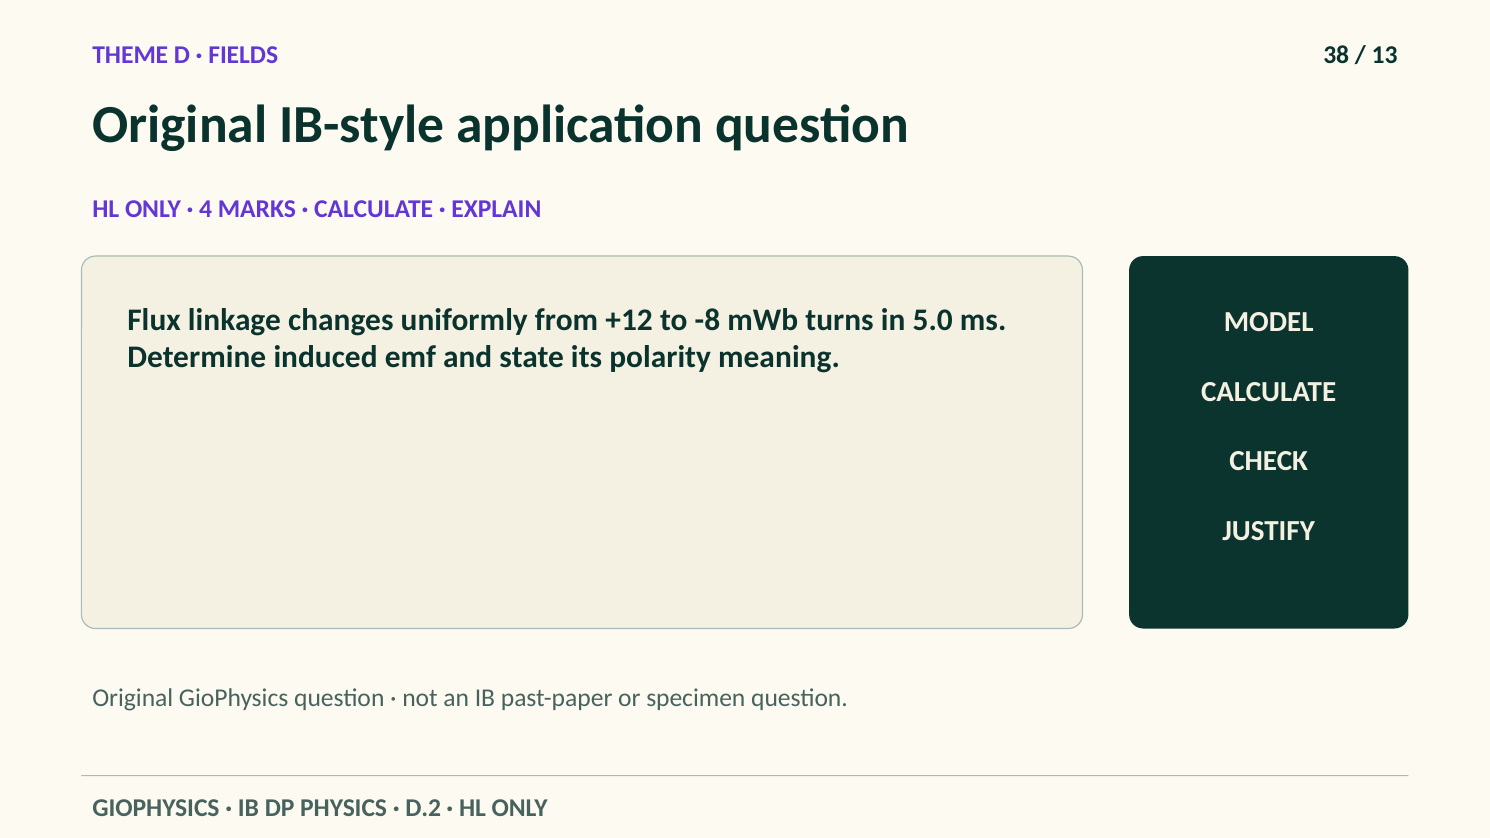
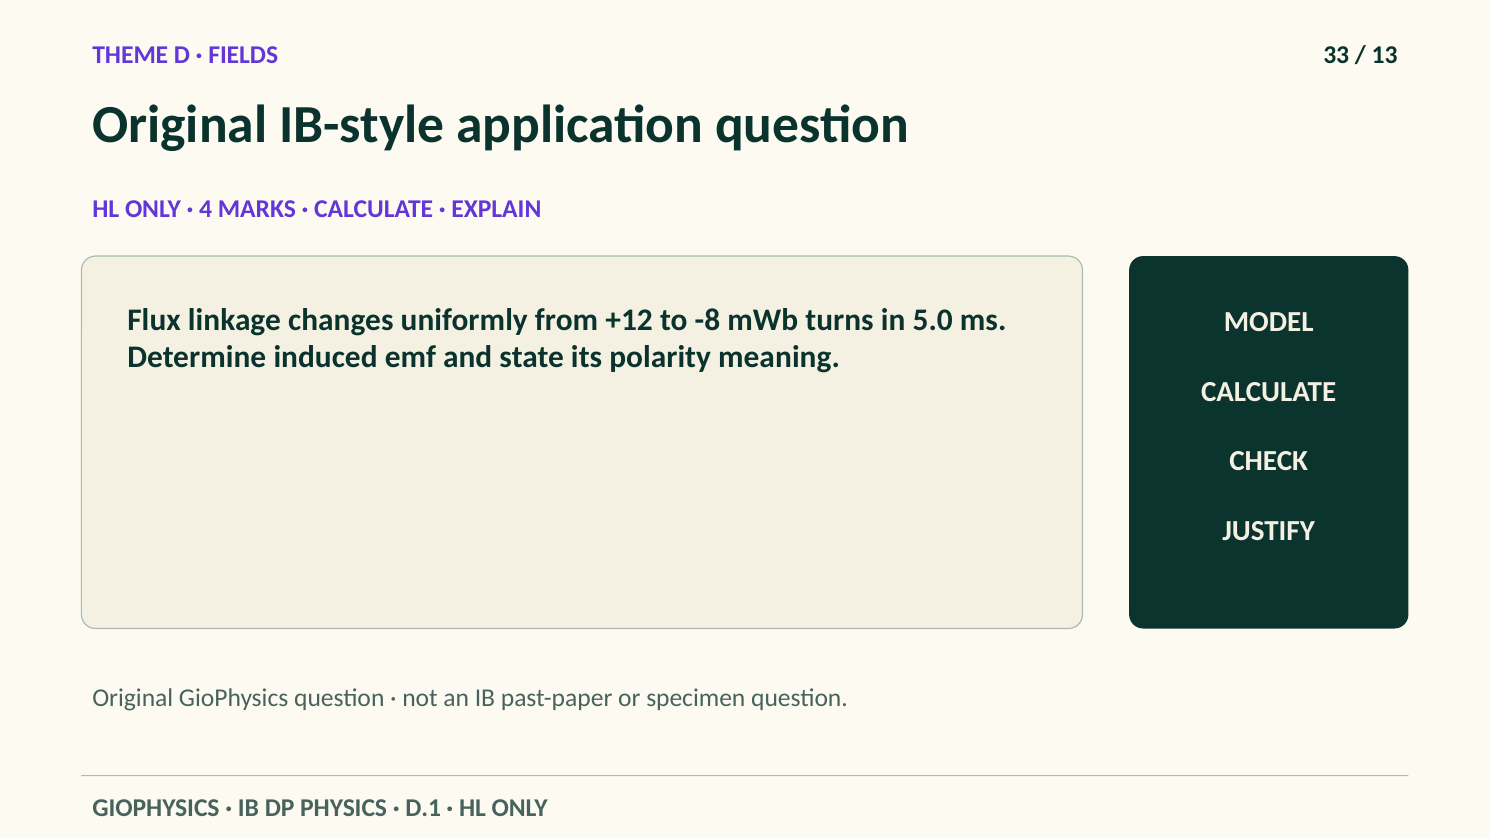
38: 38 -> 33
D.2: D.2 -> D.1
